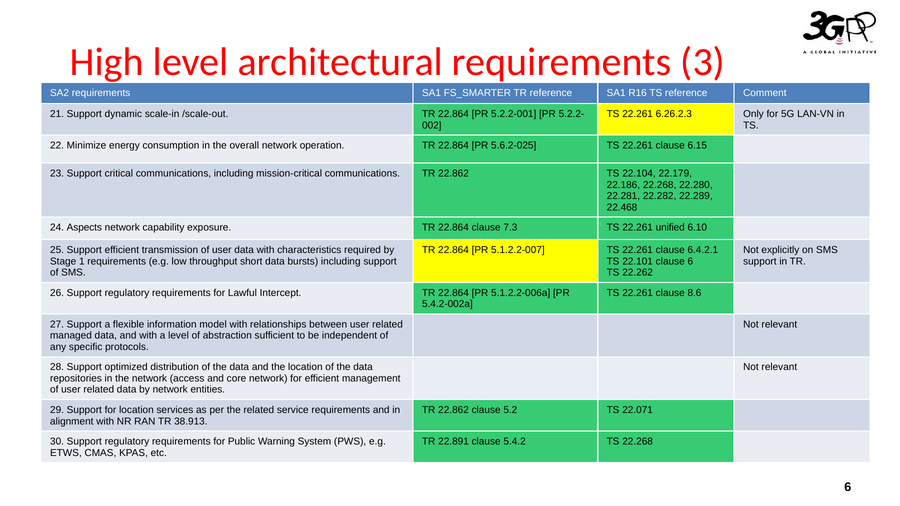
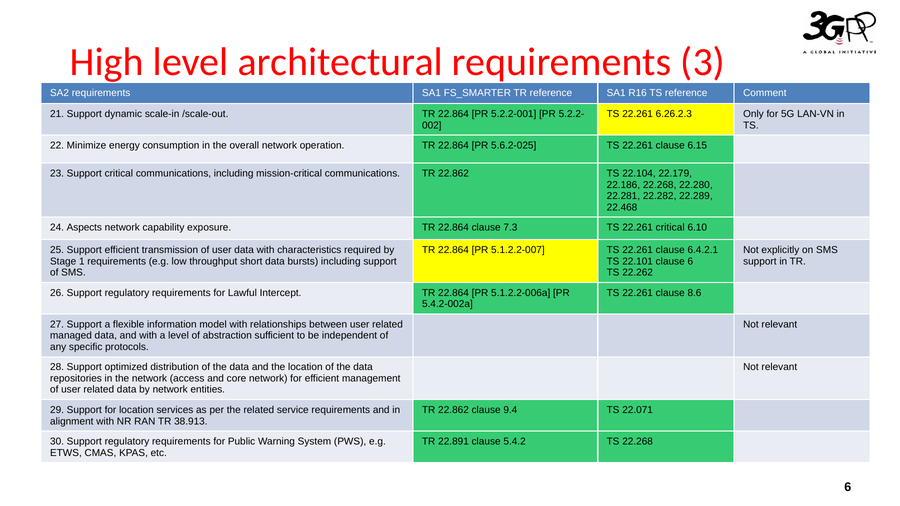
22.261 unified: unified -> critical
5.2: 5.2 -> 9.4
